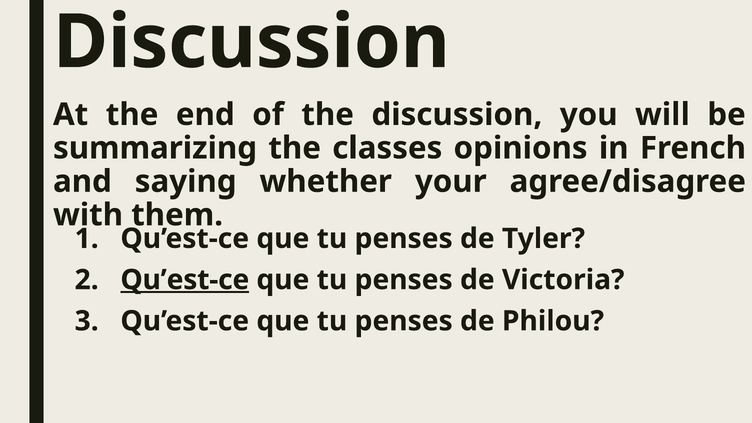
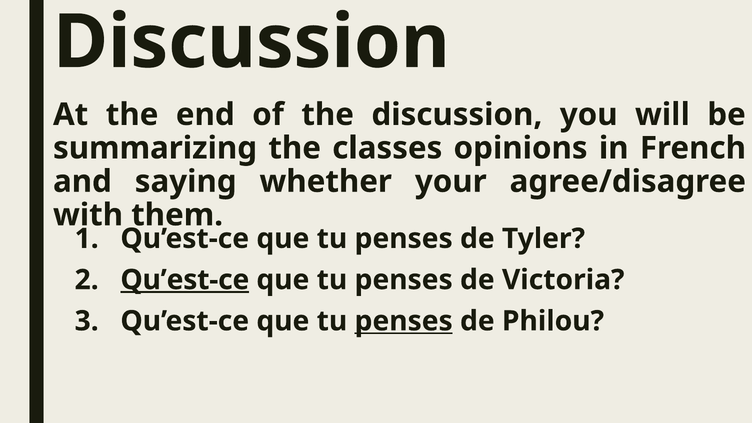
penses at (404, 321) underline: none -> present
